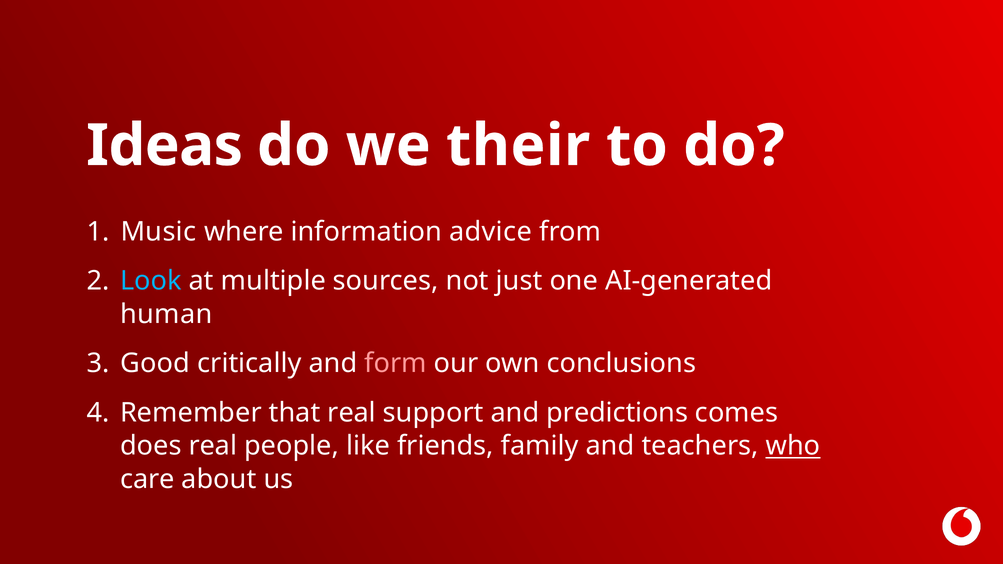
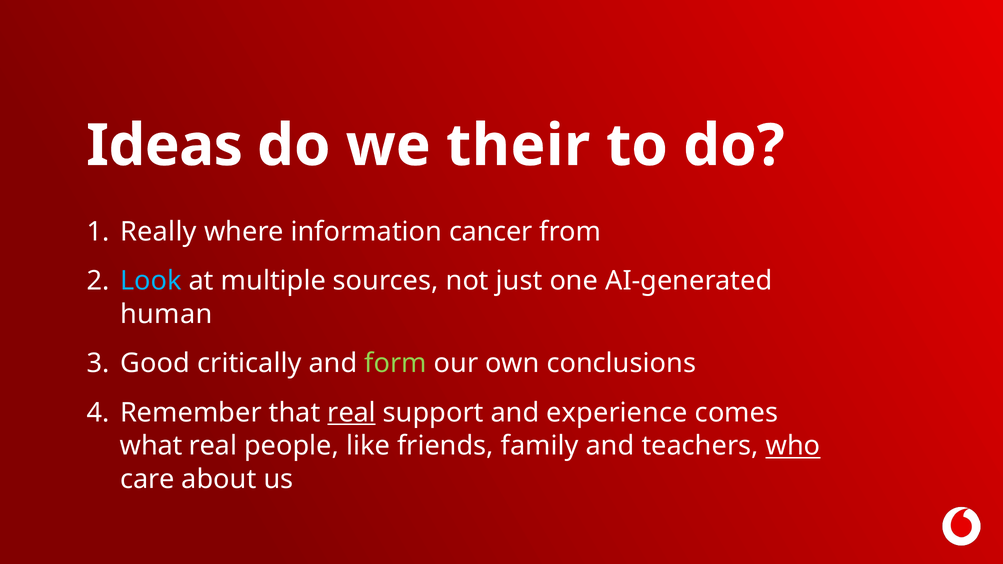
Music: Music -> Really
advice: advice -> cancer
form colour: pink -> light green
real at (352, 413) underline: none -> present
predictions: predictions -> experience
does: does -> what
